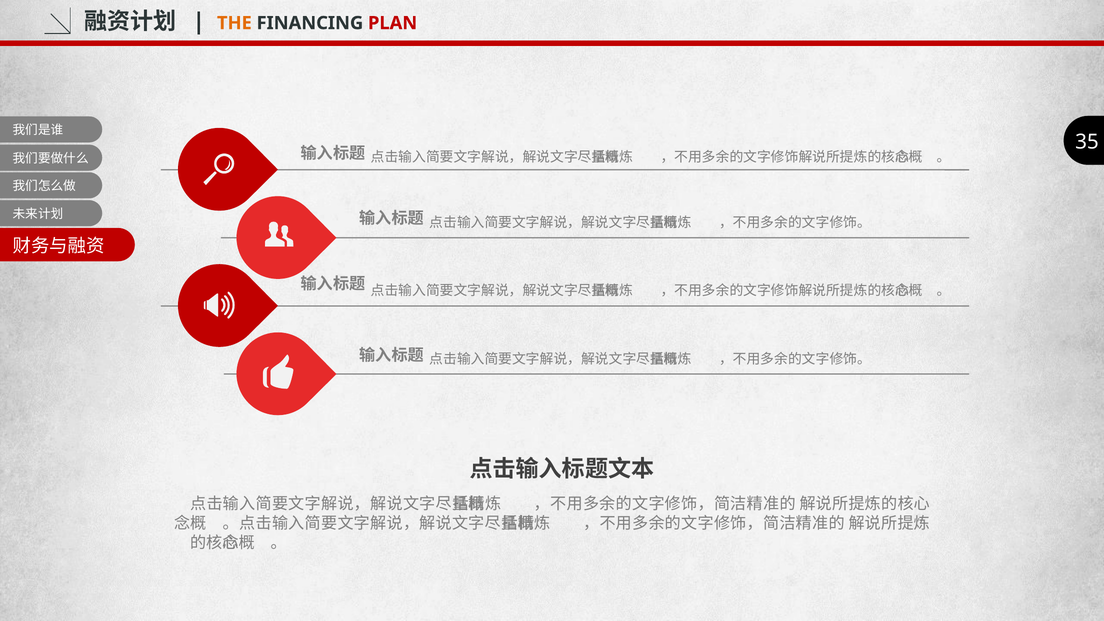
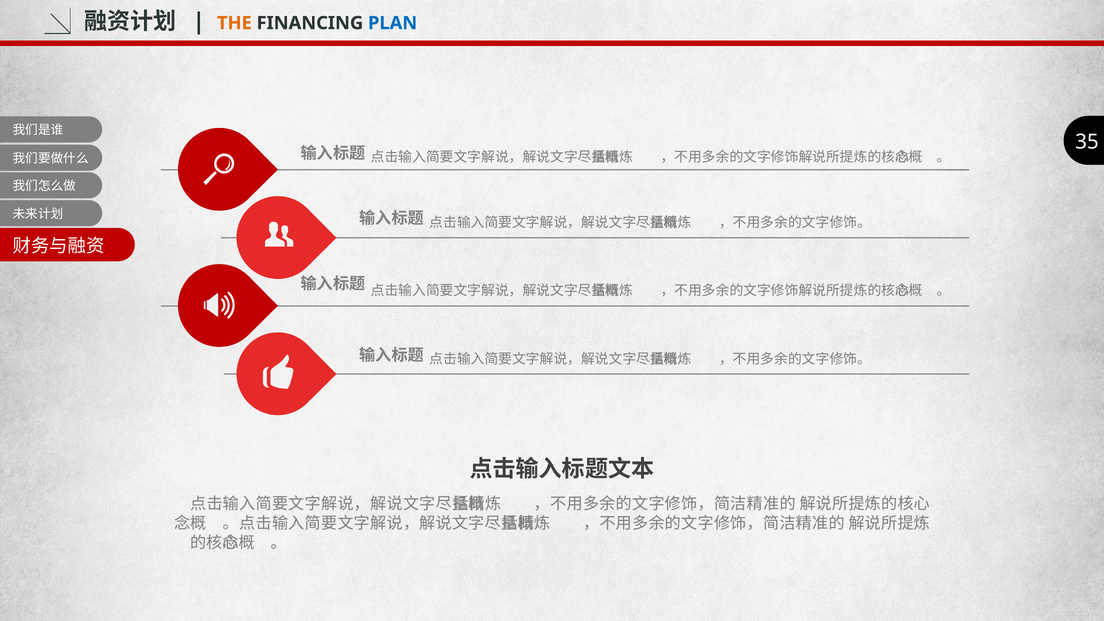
PLAN colour: red -> blue
